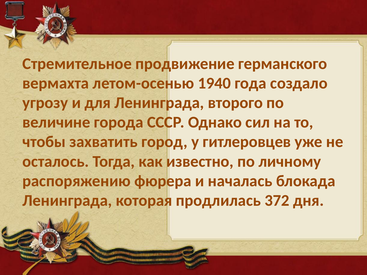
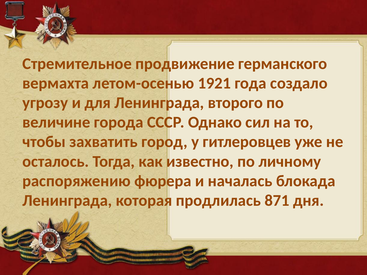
1940: 1940 -> 1921
372: 372 -> 871
